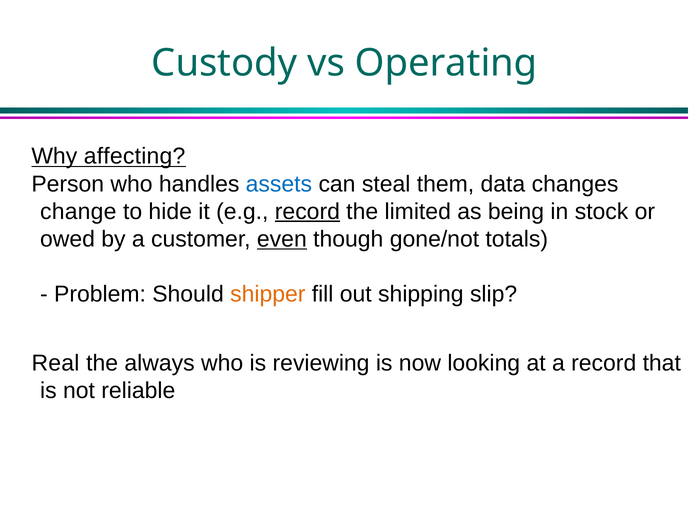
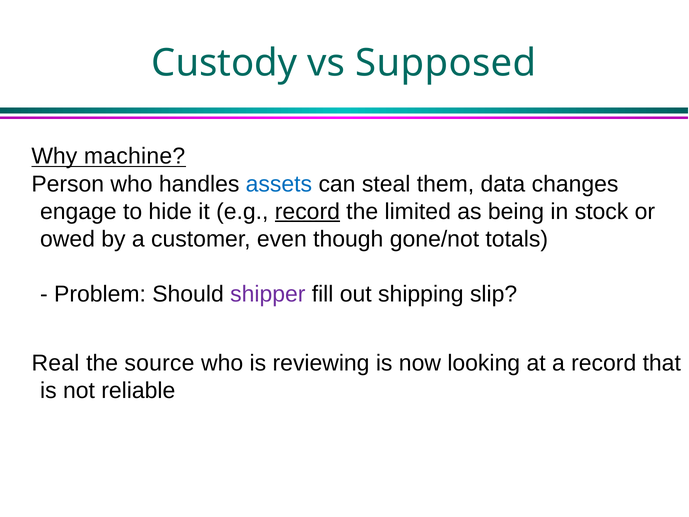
Operating: Operating -> Supposed
affecting: affecting -> machine
change: change -> engage
even underline: present -> none
shipper colour: orange -> purple
always: always -> source
